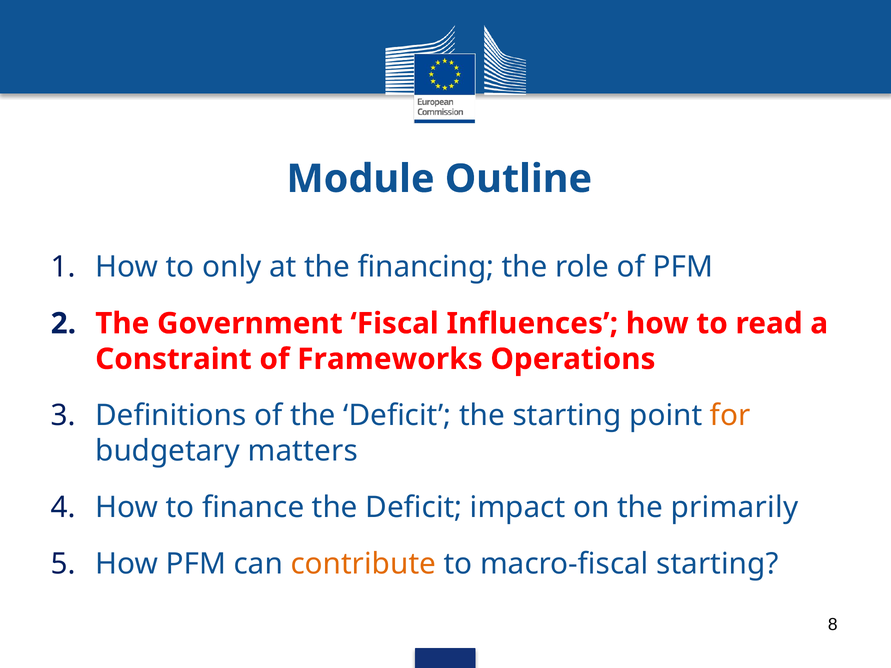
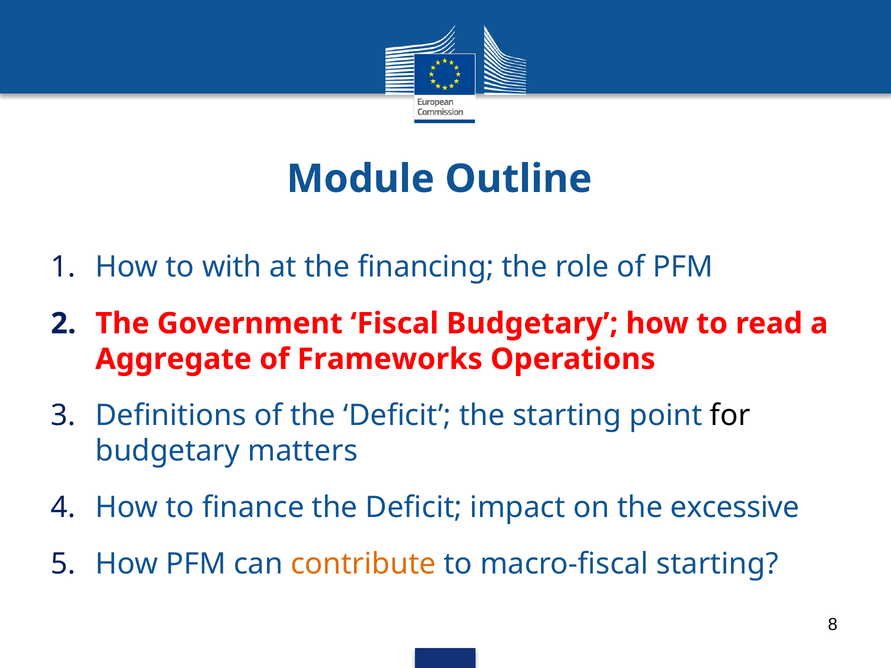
only: only -> with
Fiscal Influences: Influences -> Budgetary
Constraint: Constraint -> Aggregate
for colour: orange -> black
primarily: primarily -> excessive
